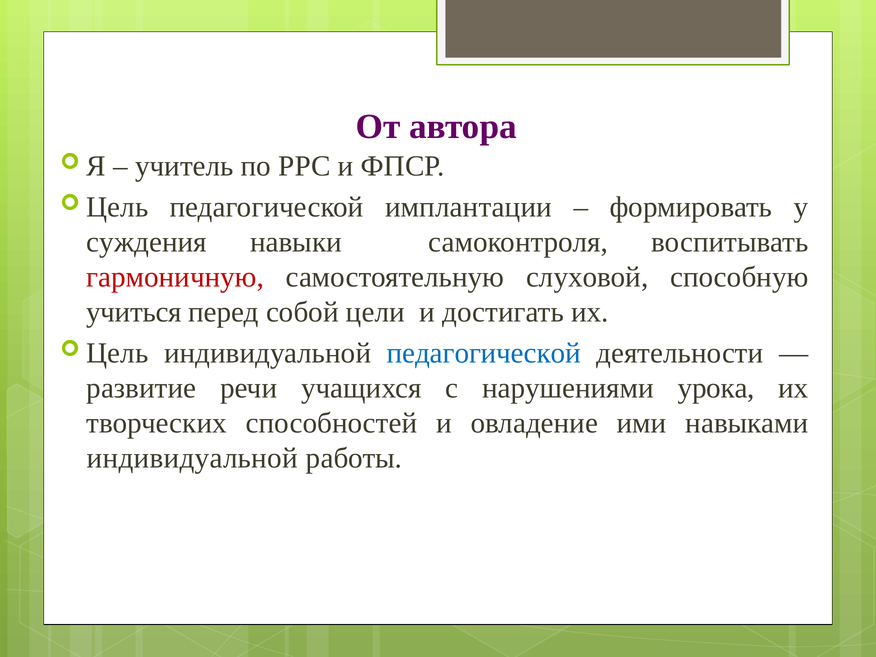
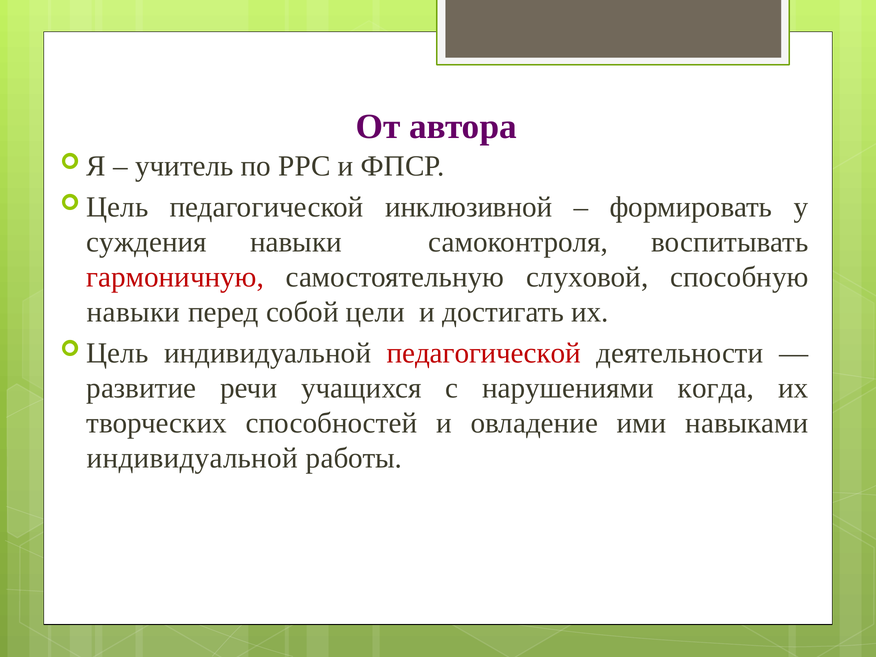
имплантации: имплантации -> инклюзивной
учиться at (134, 312): учиться -> навыки
педагогической at (484, 353) colour: blue -> red
урока: урока -> когда
